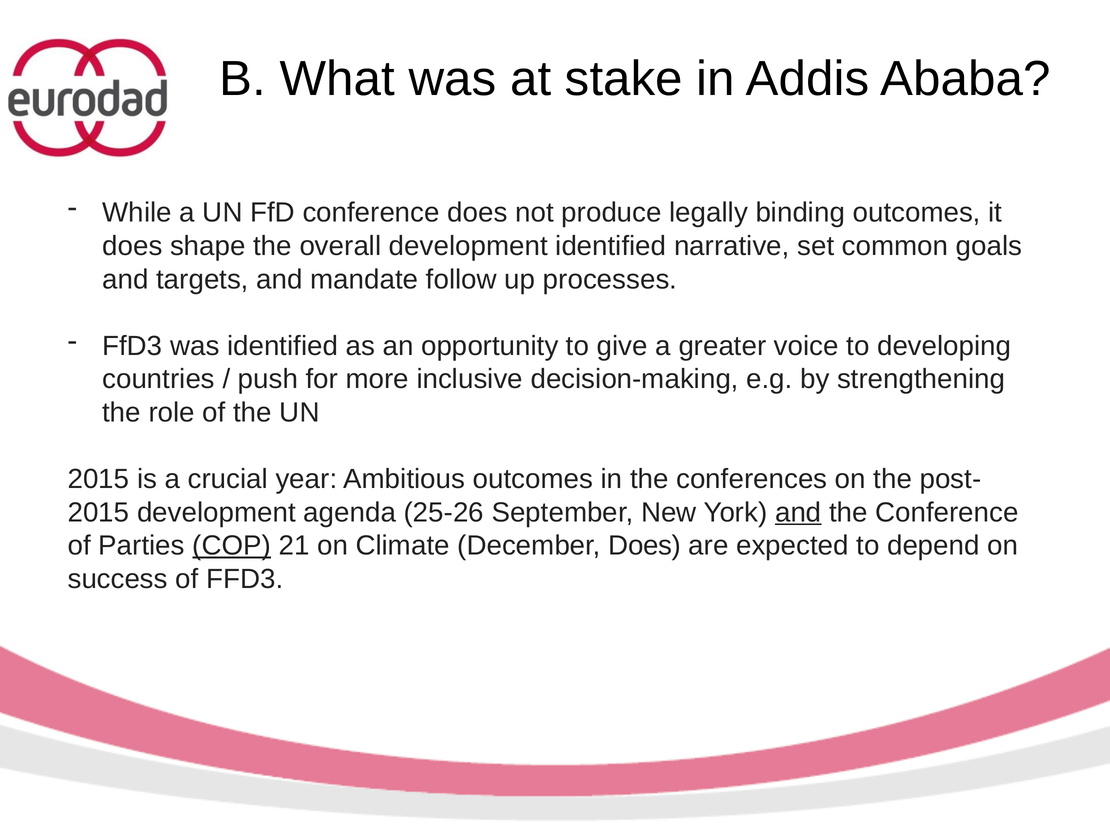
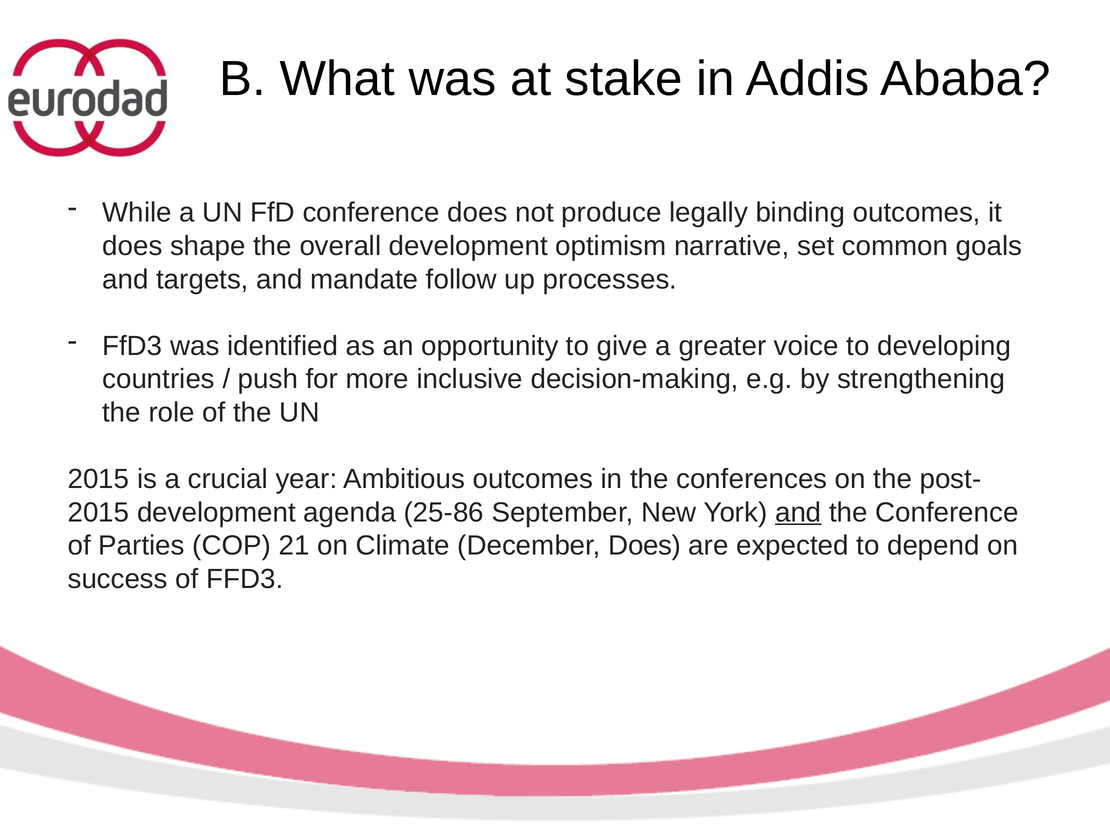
development identified: identified -> optimism
25-26: 25-26 -> 25-86
COP underline: present -> none
